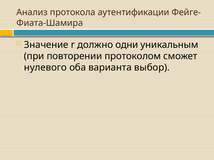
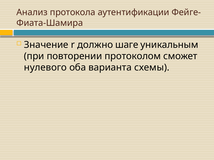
одни: одни -> шаге
выбор: выбор -> схемы
